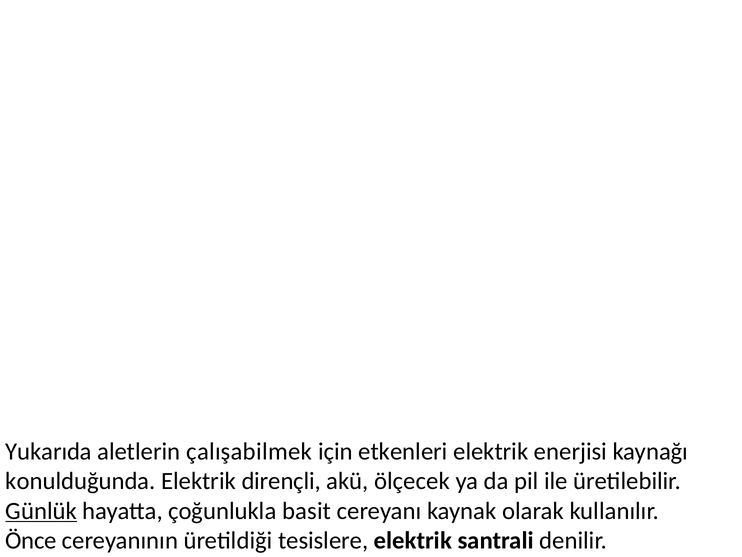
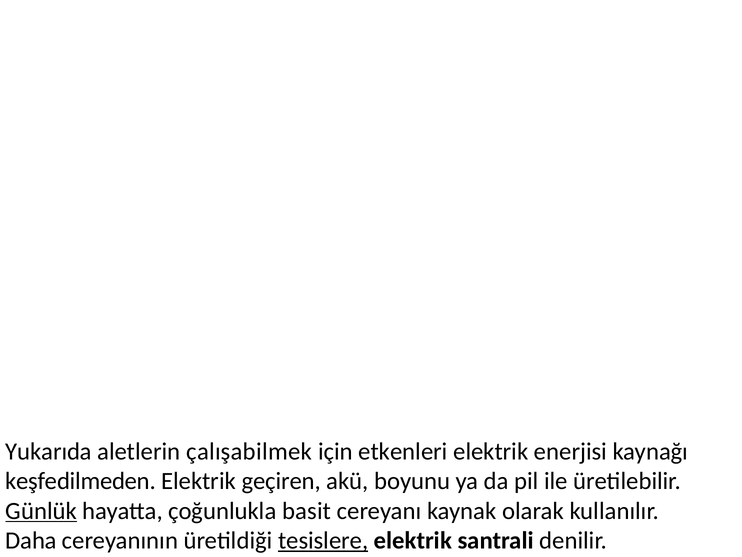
konulduğunda: konulduğunda -> keşfedilmeden
dirençli: dirençli -> geçiren
ölçecek: ölçecek -> boyunu
Önce: Önce -> Daha
tesislere underline: none -> present
